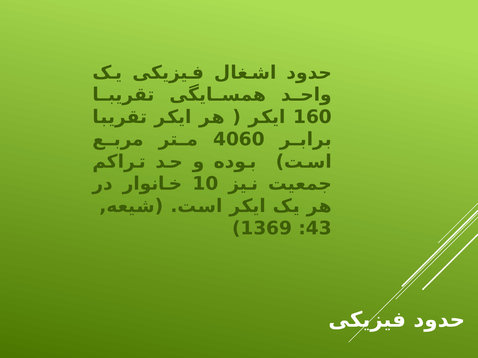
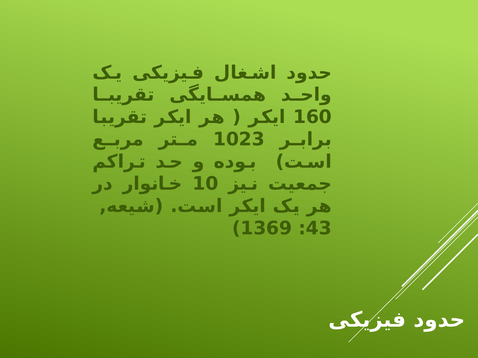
4060: 4060 -> 1023
